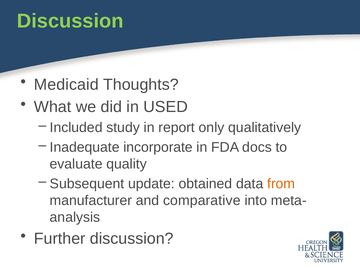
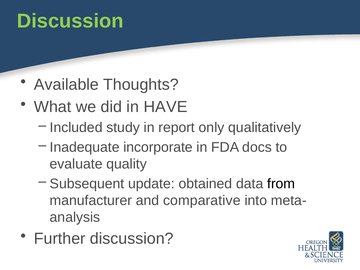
Medicaid: Medicaid -> Available
USED: USED -> HAVE
from colour: orange -> black
